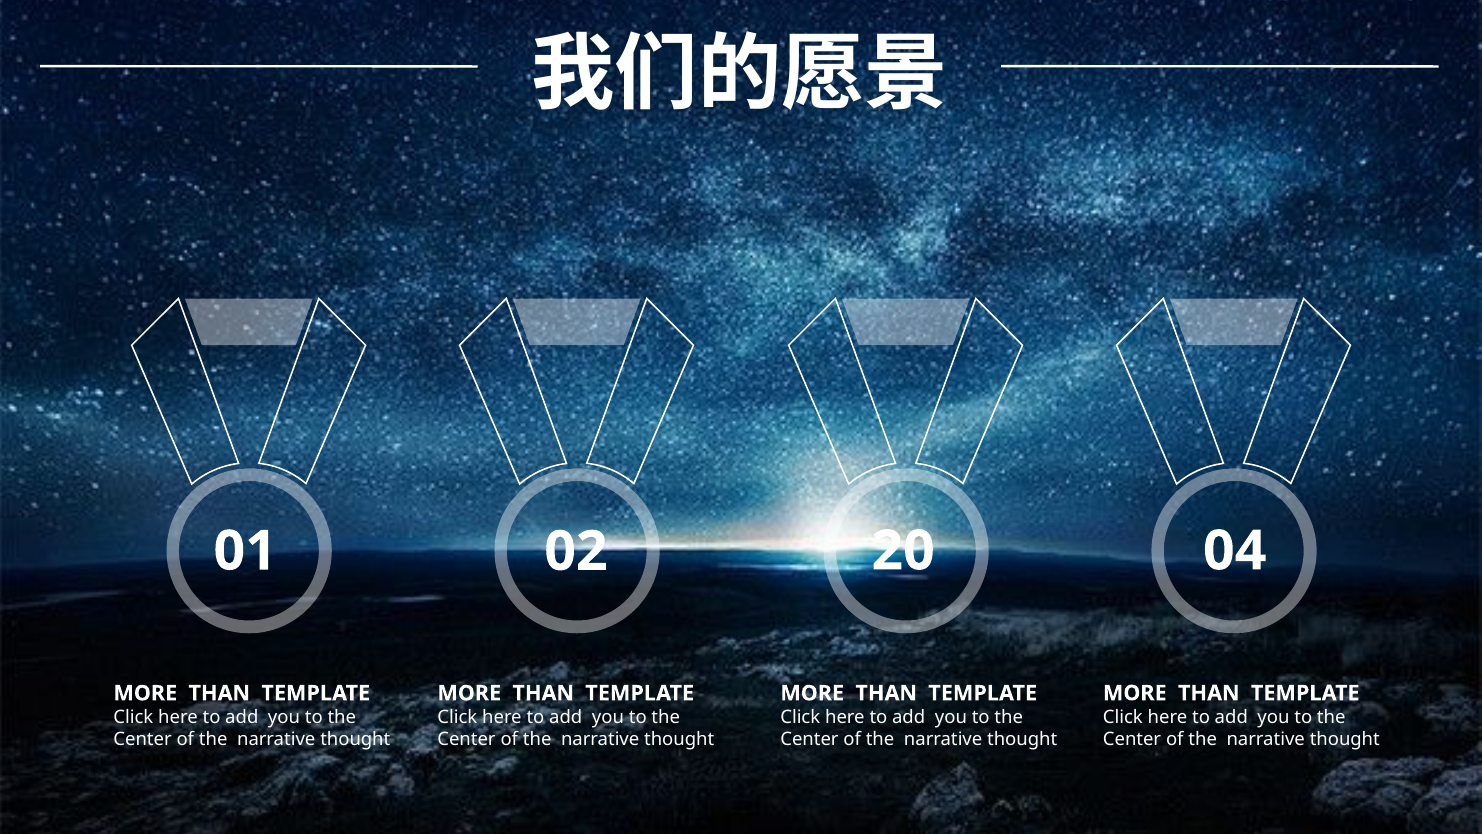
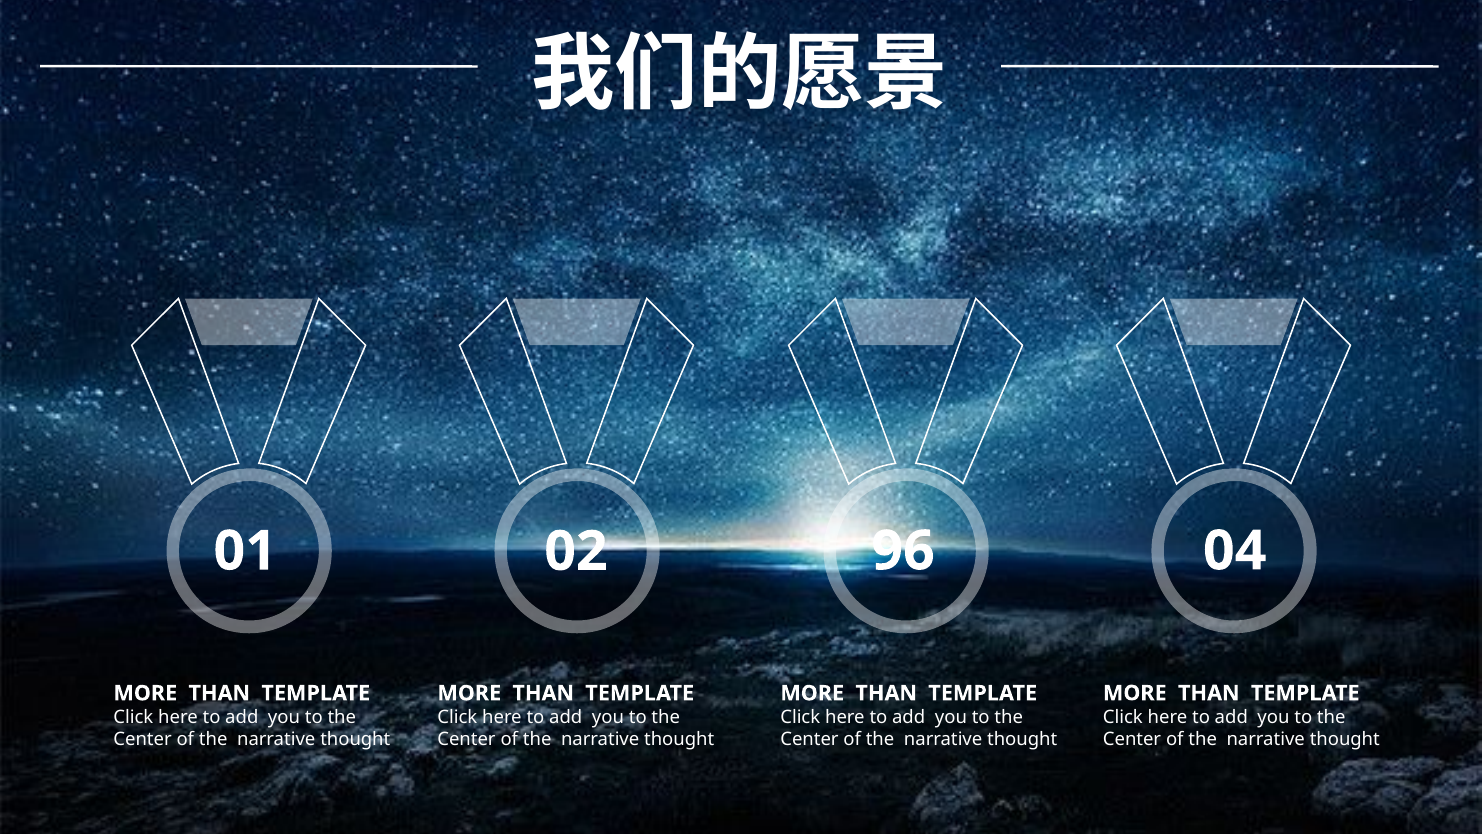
20: 20 -> 96
